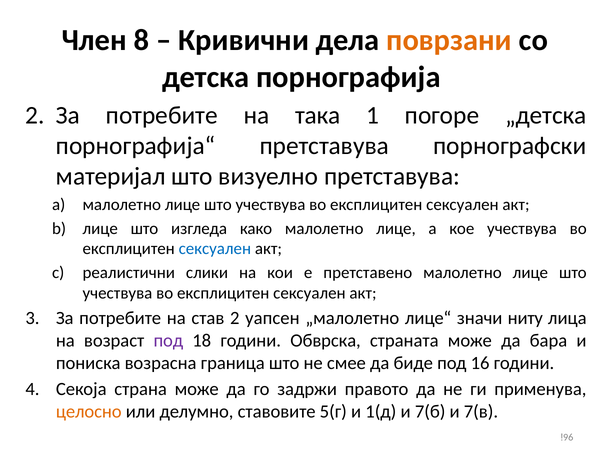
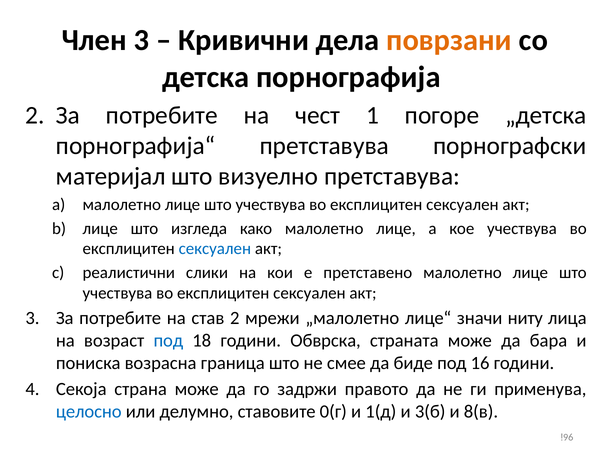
Член 8: 8 -> 3
така: така -> чест
уапсен: уапсен -> мрежи
под at (168, 340) colour: purple -> blue
целосно colour: orange -> blue
5(г: 5(г -> 0(г
7(б: 7(б -> 3(б
7(в: 7(в -> 8(в
